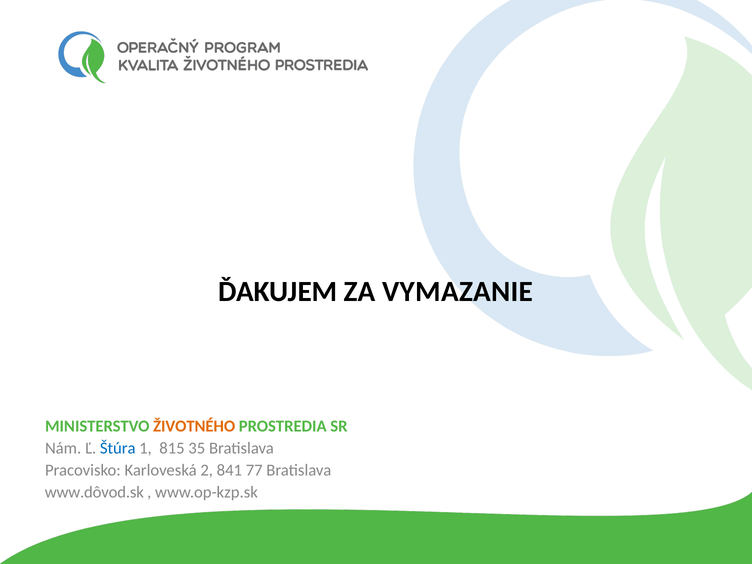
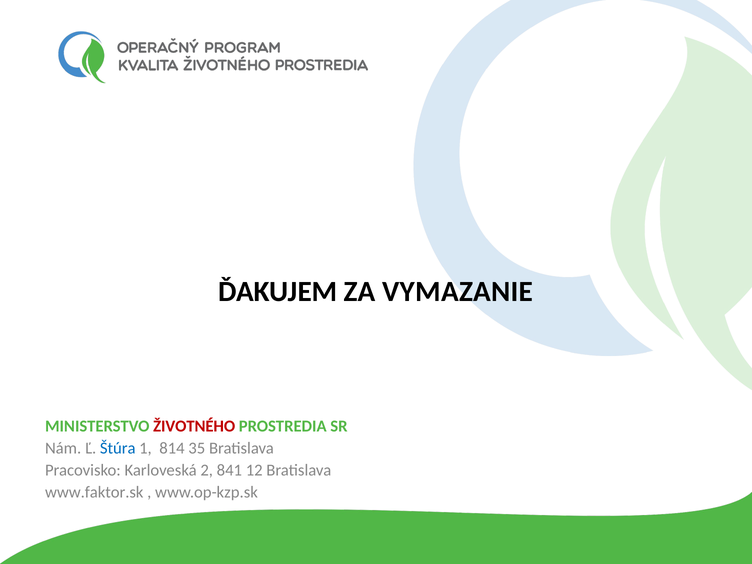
ŽIVOTNÉHO colour: orange -> red
815: 815 -> 814
77: 77 -> 12
www.dôvod.sk: www.dôvod.sk -> www.faktor.sk
